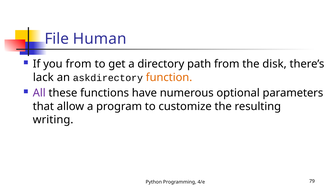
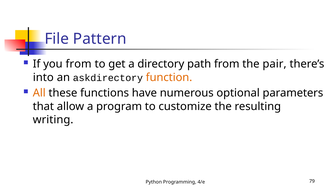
Human: Human -> Pattern
disk: disk -> pair
lack: lack -> into
All colour: purple -> orange
